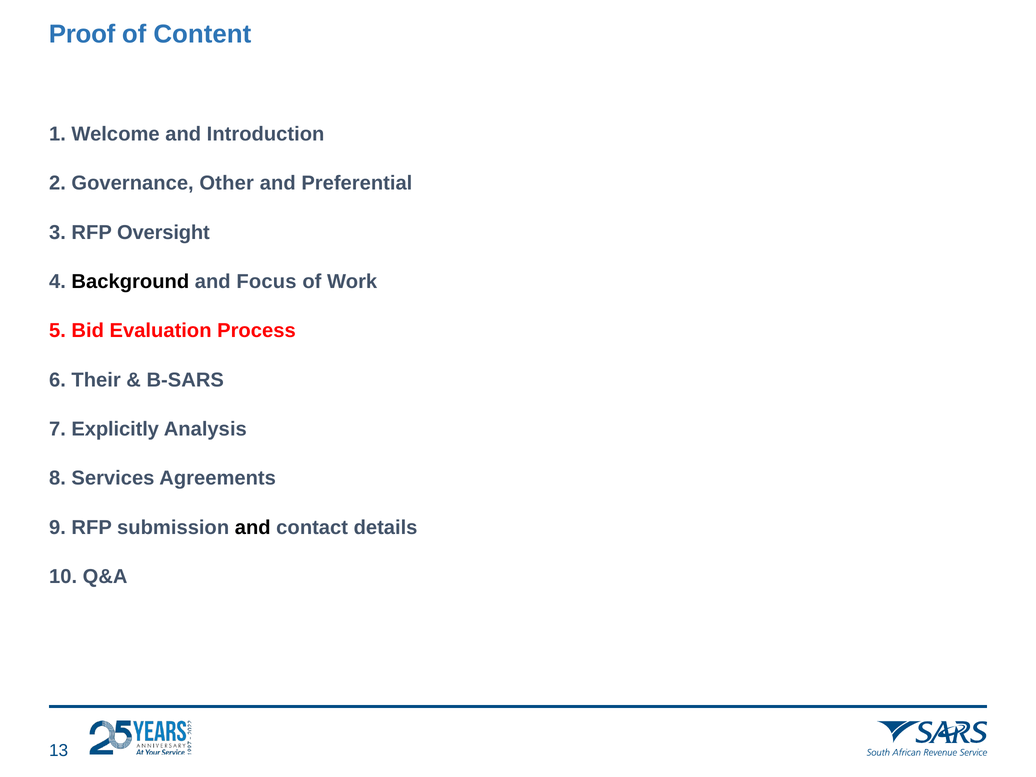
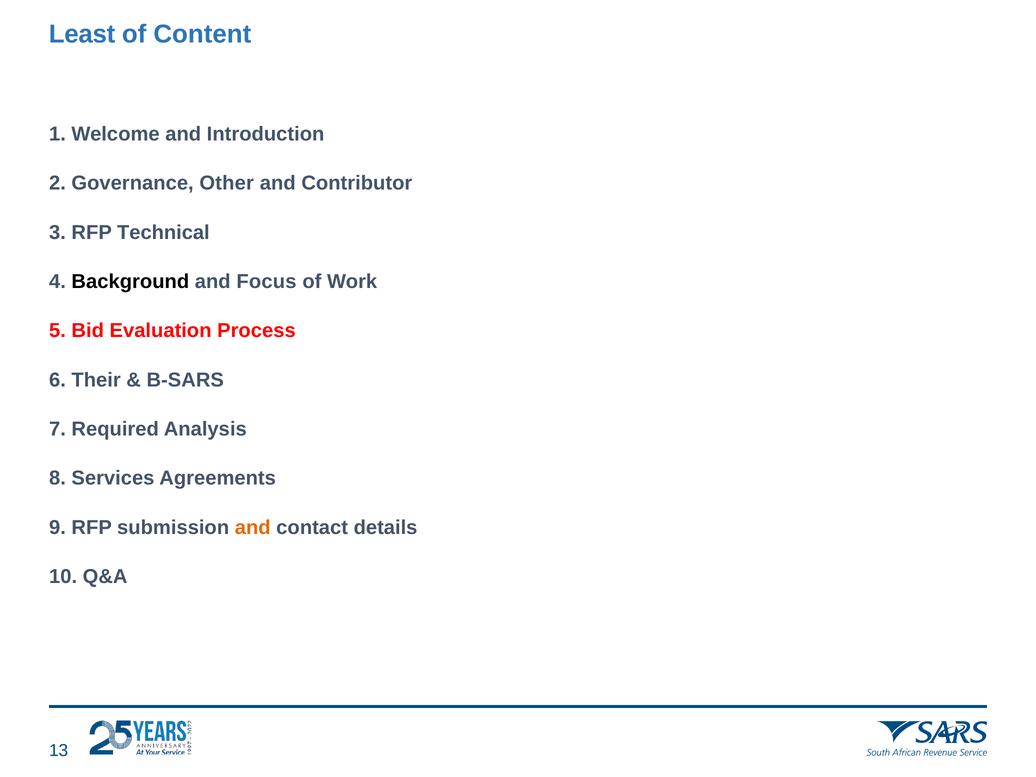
Proof: Proof -> Least
Preferential: Preferential -> Contributor
Oversight: Oversight -> Technical
Explicitly: Explicitly -> Required
and at (253, 527) colour: black -> orange
